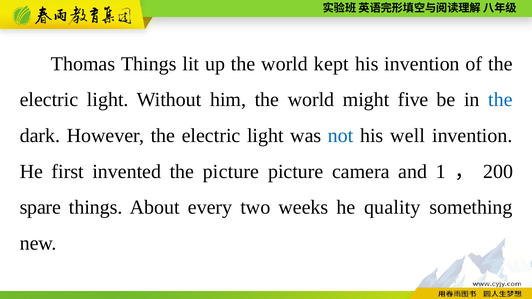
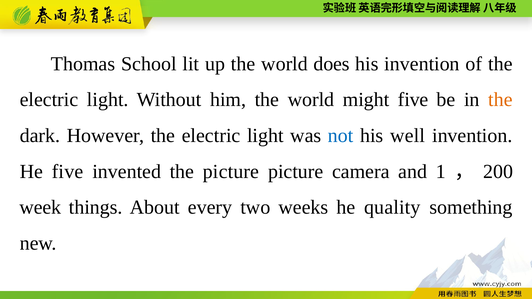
Thomas Things: Things -> School
kept: kept -> does
the at (500, 100) colour: blue -> orange
He first: first -> five
spare: spare -> week
